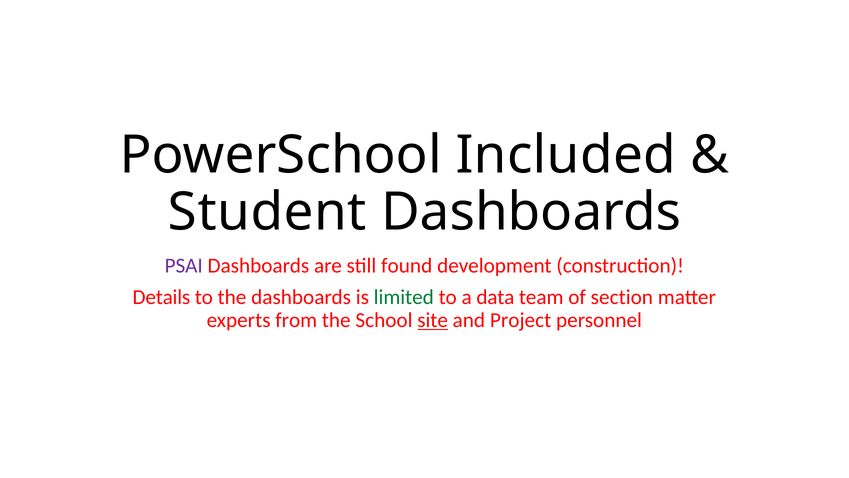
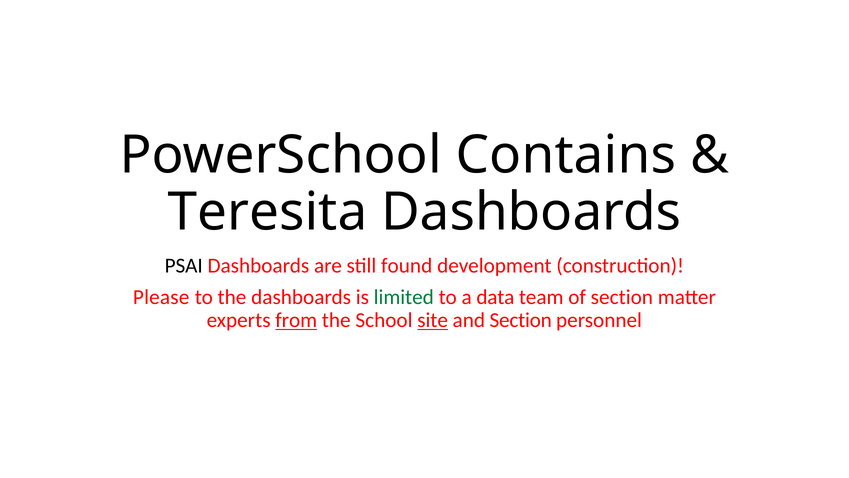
Included: Included -> Contains
Student: Student -> Teresita
PSAI colour: purple -> black
Details: Details -> Please
from underline: none -> present
and Project: Project -> Section
